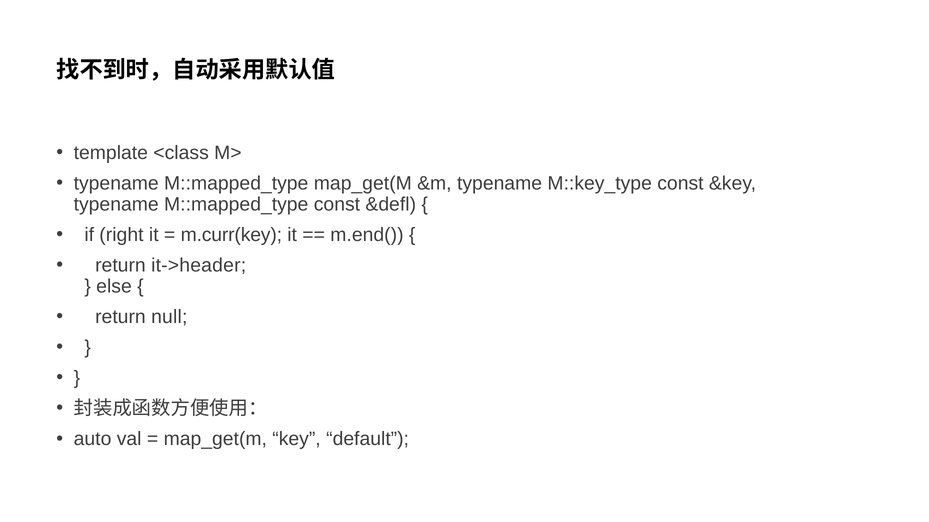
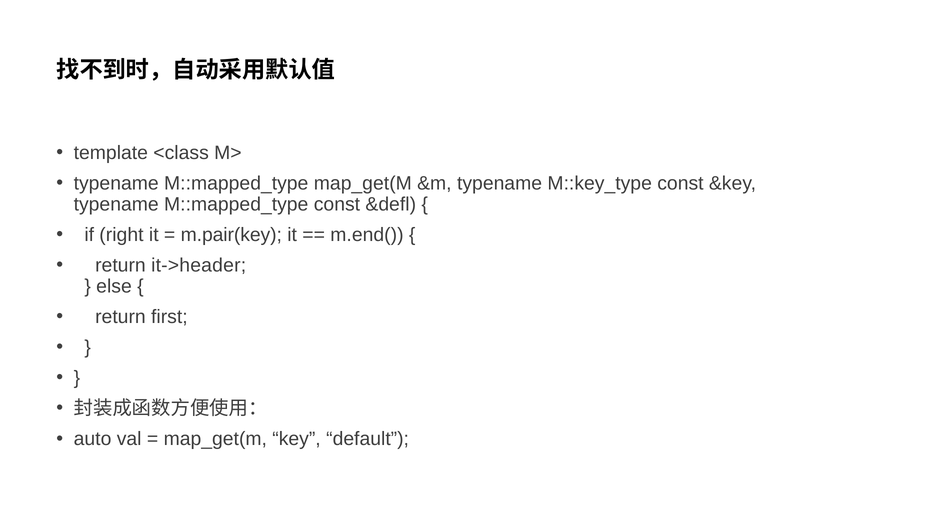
m.curr(key: m.curr(key -> m.pair(key
null: null -> first
